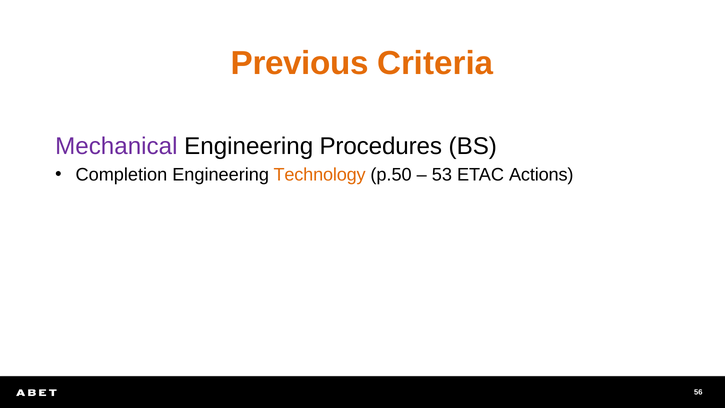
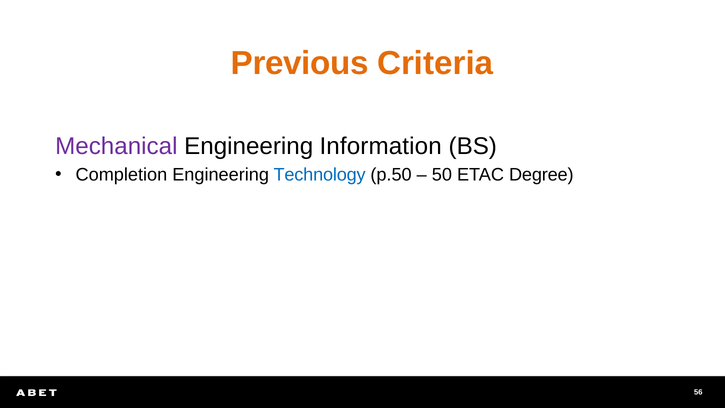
Procedures: Procedures -> Information
Technology colour: orange -> blue
53: 53 -> 50
Actions: Actions -> Degree
